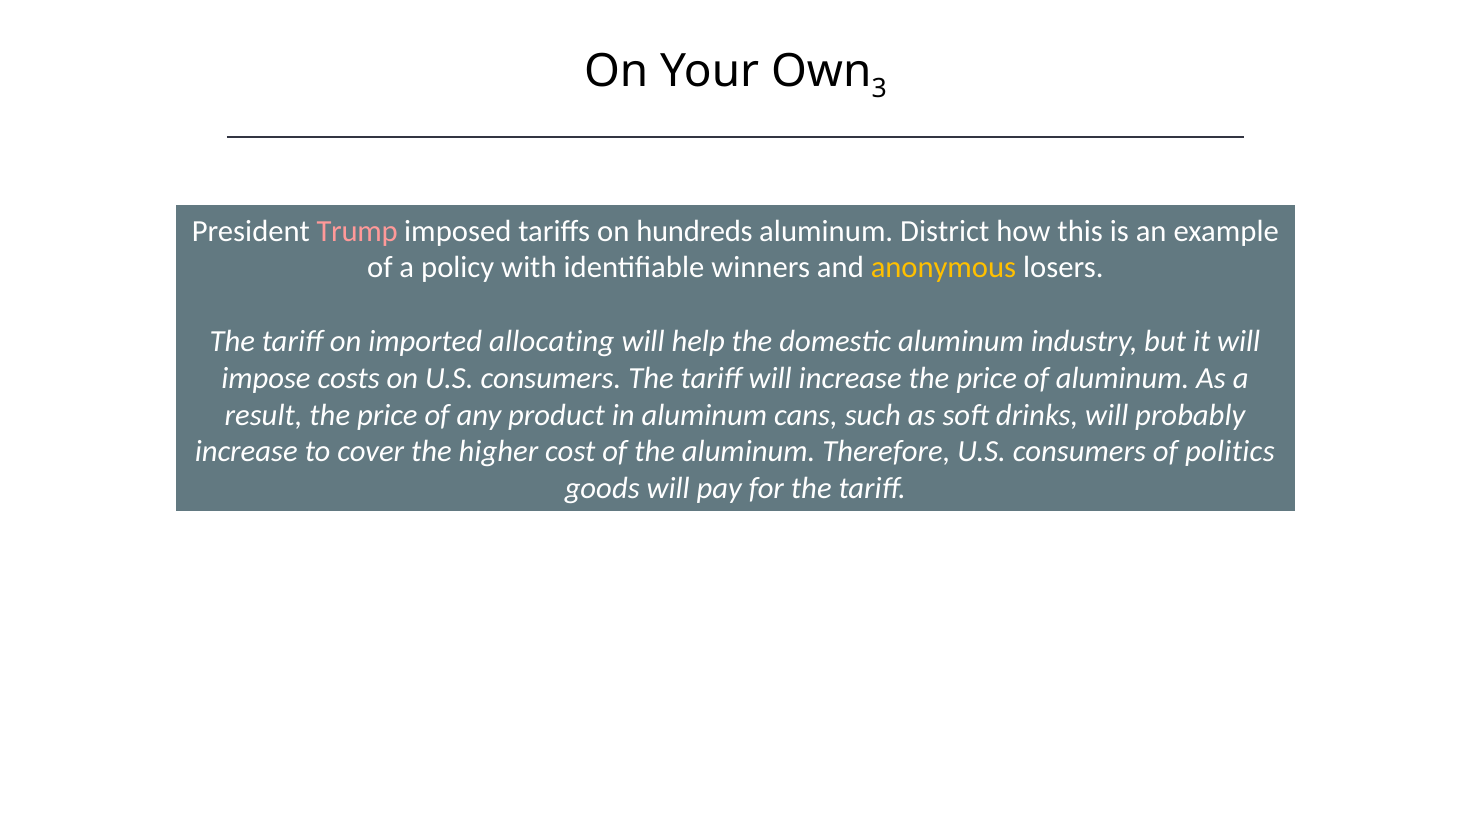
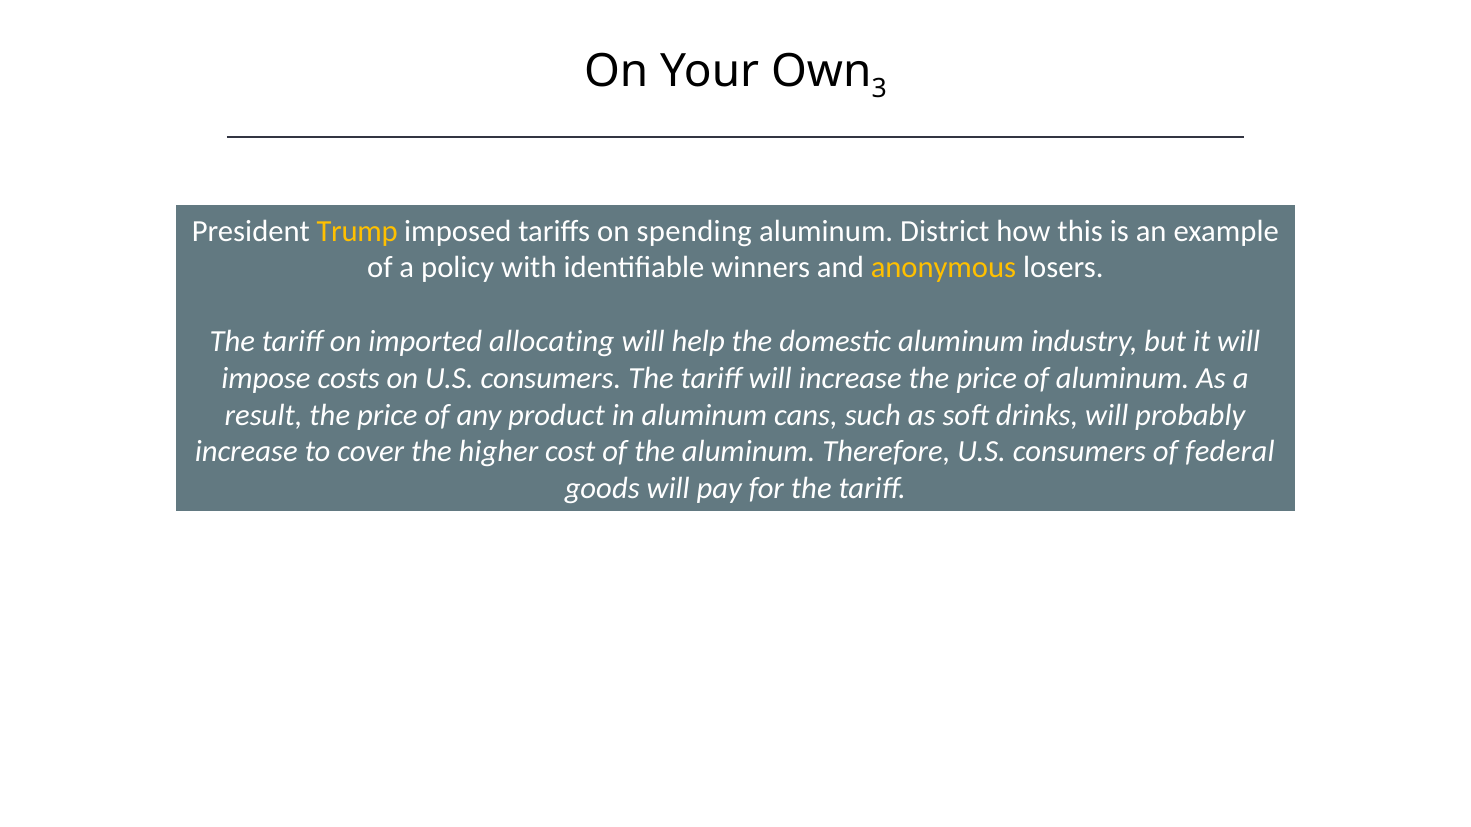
Trump colour: pink -> yellow
hundreds: hundreds -> spending
politics: politics -> federal
